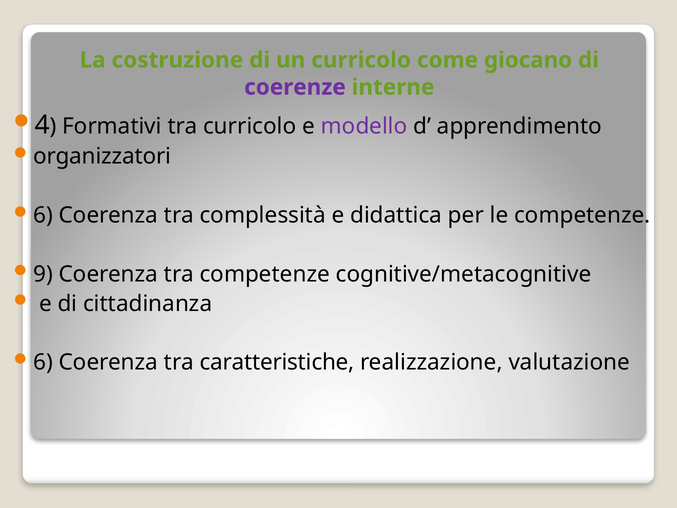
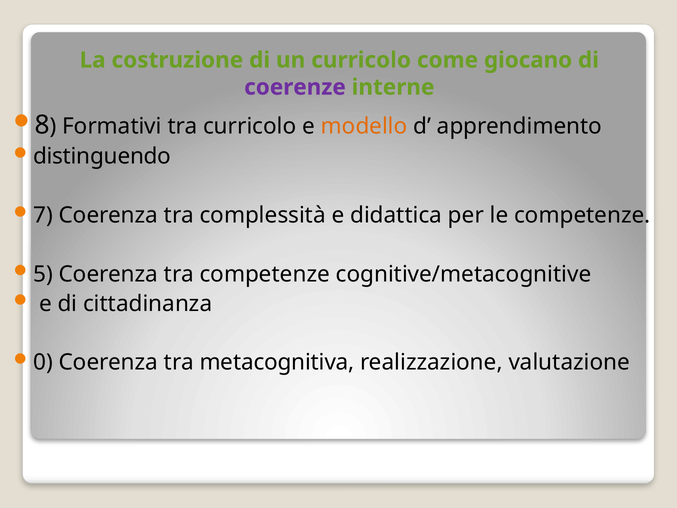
4: 4 -> 8
modello colour: purple -> orange
organizzatori: organizzatori -> distinguendo
6 at (43, 215): 6 -> 7
9: 9 -> 5
6 at (43, 362): 6 -> 0
caratteristiche: caratteristiche -> metacognitiva
